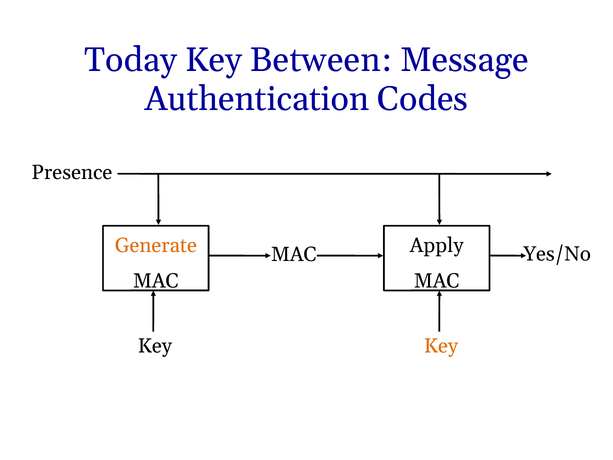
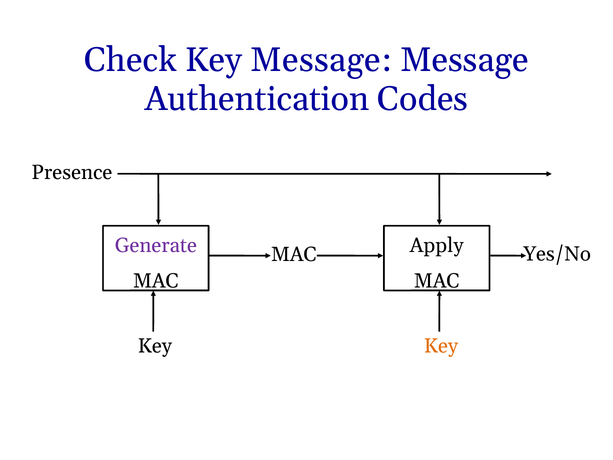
Today: Today -> Check
Key Between: Between -> Message
Generate colour: orange -> purple
